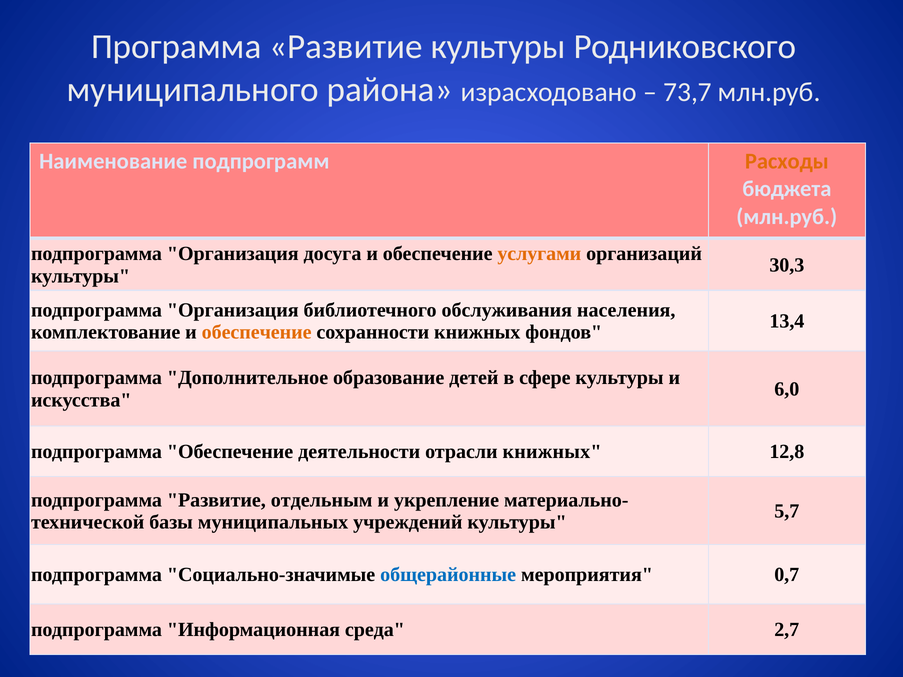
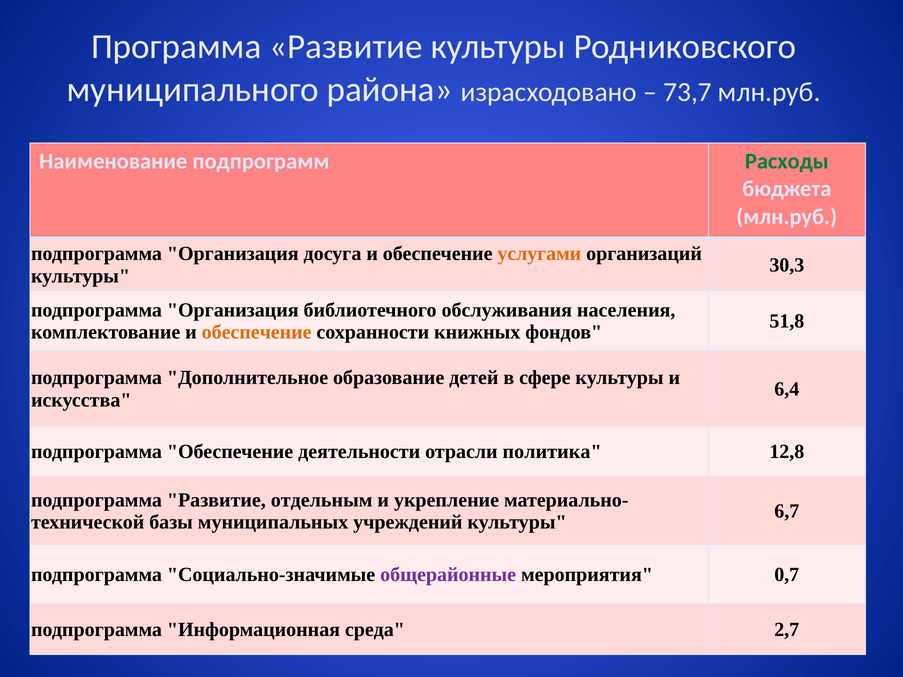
Расходы colour: orange -> green
13,4: 13,4 -> 51,8
6,0: 6,0 -> 6,4
отрасли книжных: книжных -> политика
5,7: 5,7 -> 6,7
общерайонные colour: blue -> purple
